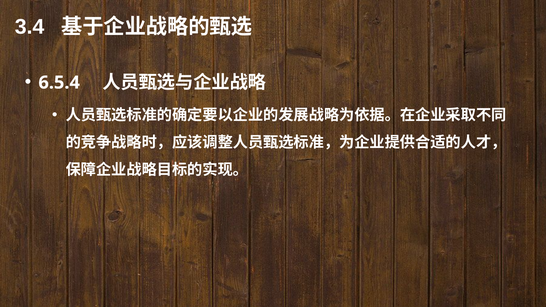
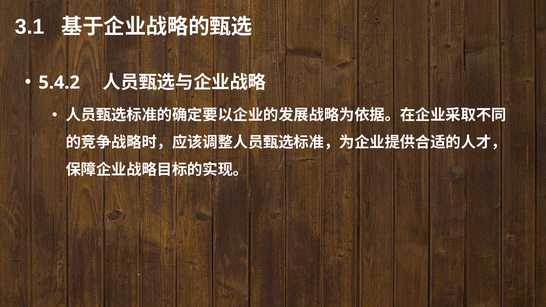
3.4: 3.4 -> 3.1
6.5.4: 6.5.4 -> 5.4.2
